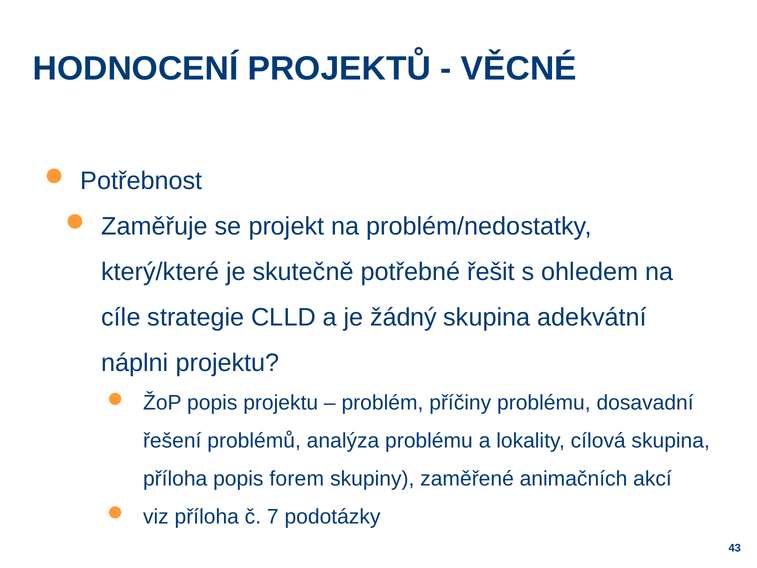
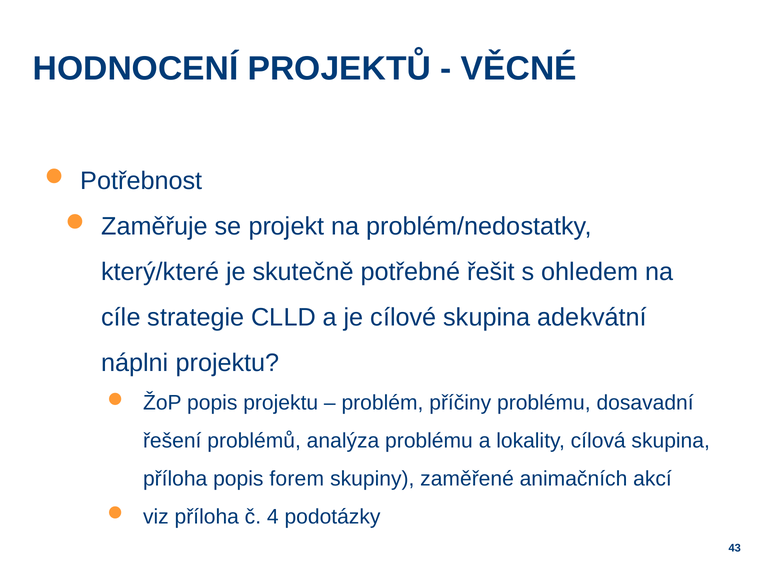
žádný: žádný -> cílové
7: 7 -> 4
